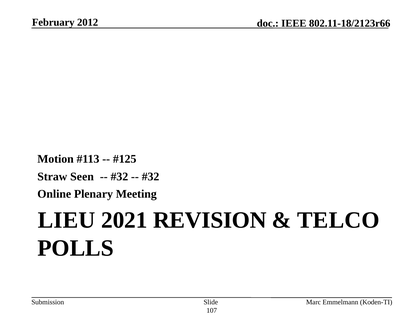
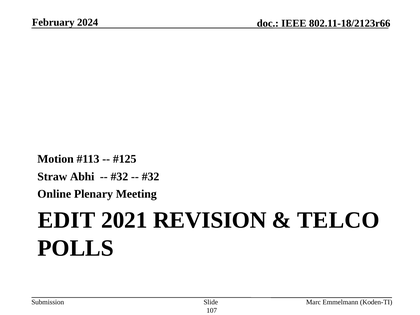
2012: 2012 -> 2024
Seen: Seen -> Abhi
LIEU: LIEU -> EDIT
